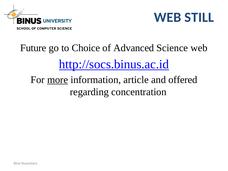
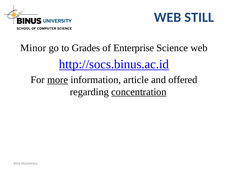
Future: Future -> Minor
Choice: Choice -> Grades
Advanced: Advanced -> Enterprise
concentration underline: none -> present
